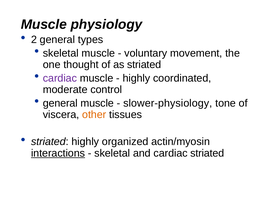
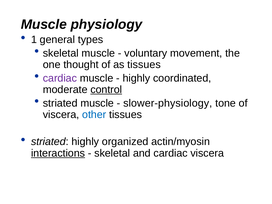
2: 2 -> 1
as striated: striated -> tissues
control underline: none -> present
general at (60, 103): general -> striated
other colour: orange -> blue
cardiac striated: striated -> viscera
